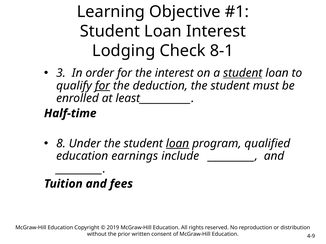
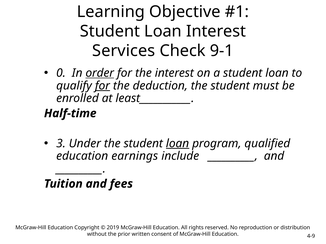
Lodging: Lodging -> Services
8-1: 8-1 -> 9-1
3: 3 -> 0
order underline: none -> present
student at (243, 73) underline: present -> none
8: 8 -> 3
